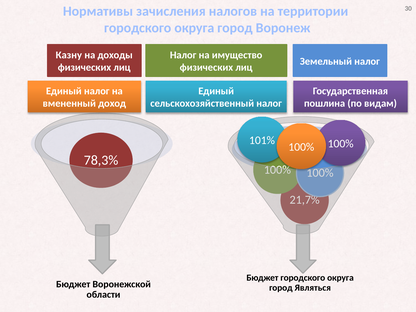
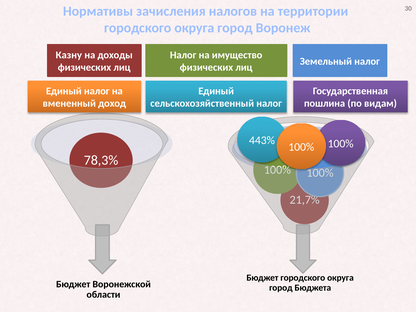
101%: 101% -> 443%
Являться: Являться -> Бюджета
